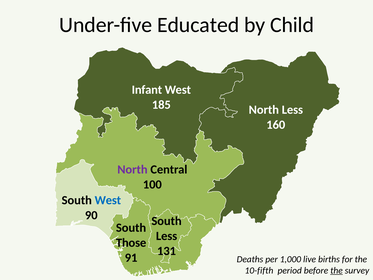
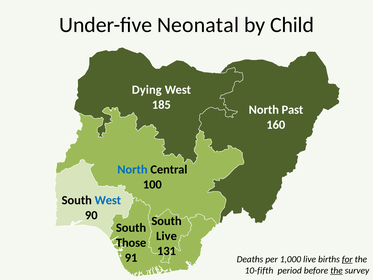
Educated: Educated -> Neonatal
Infant: Infant -> Dying
North Less: Less -> Past
North at (132, 169) colour: purple -> blue
Less at (167, 236): Less -> Live
for underline: none -> present
